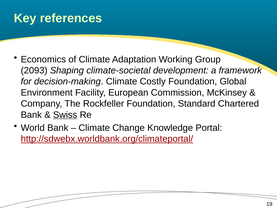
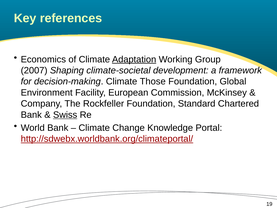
Adaptation underline: none -> present
2093: 2093 -> 2007
Costly: Costly -> Those
